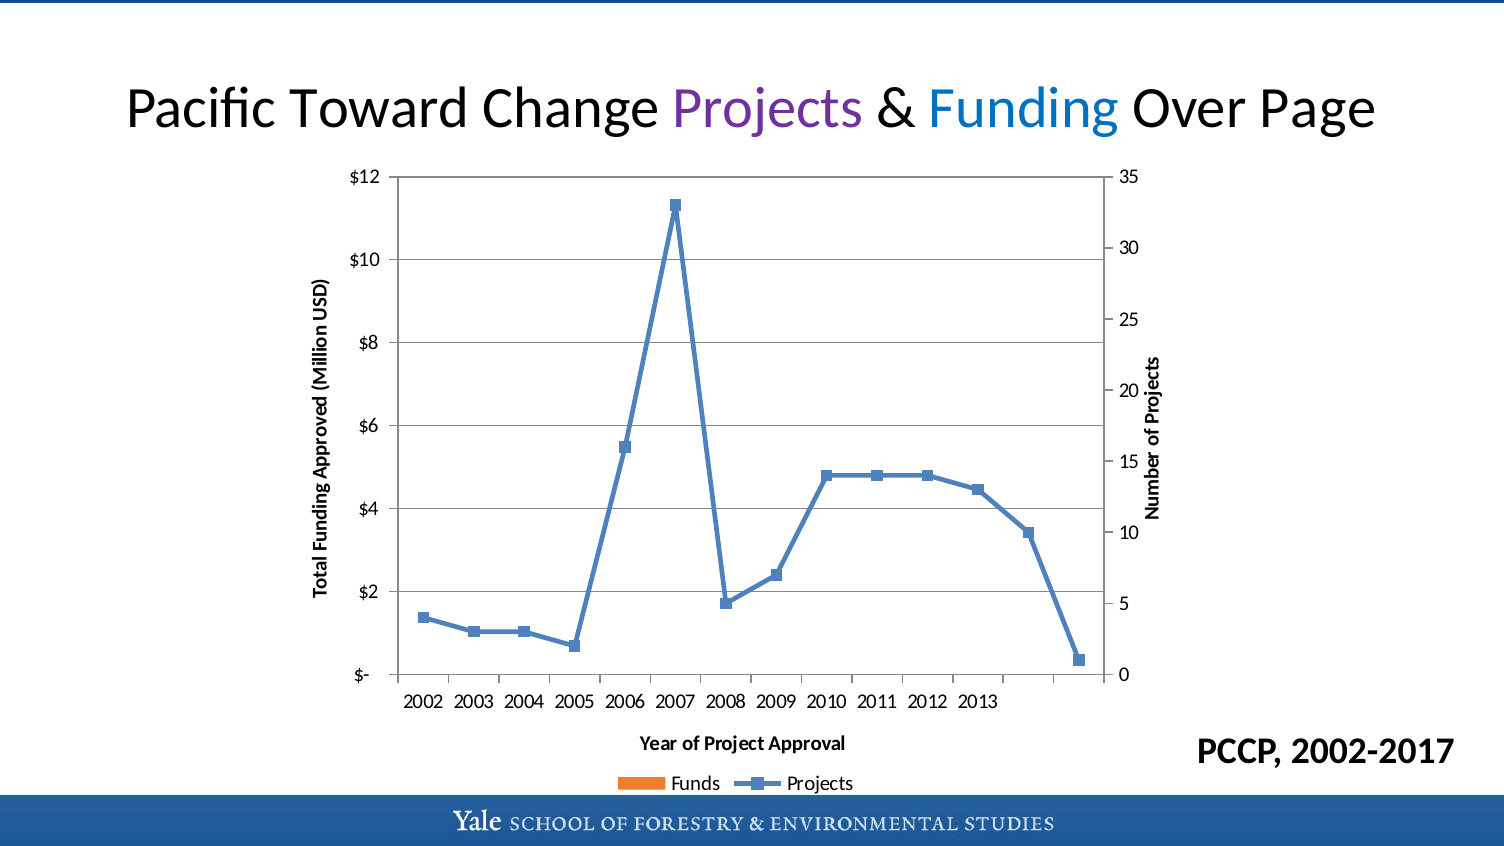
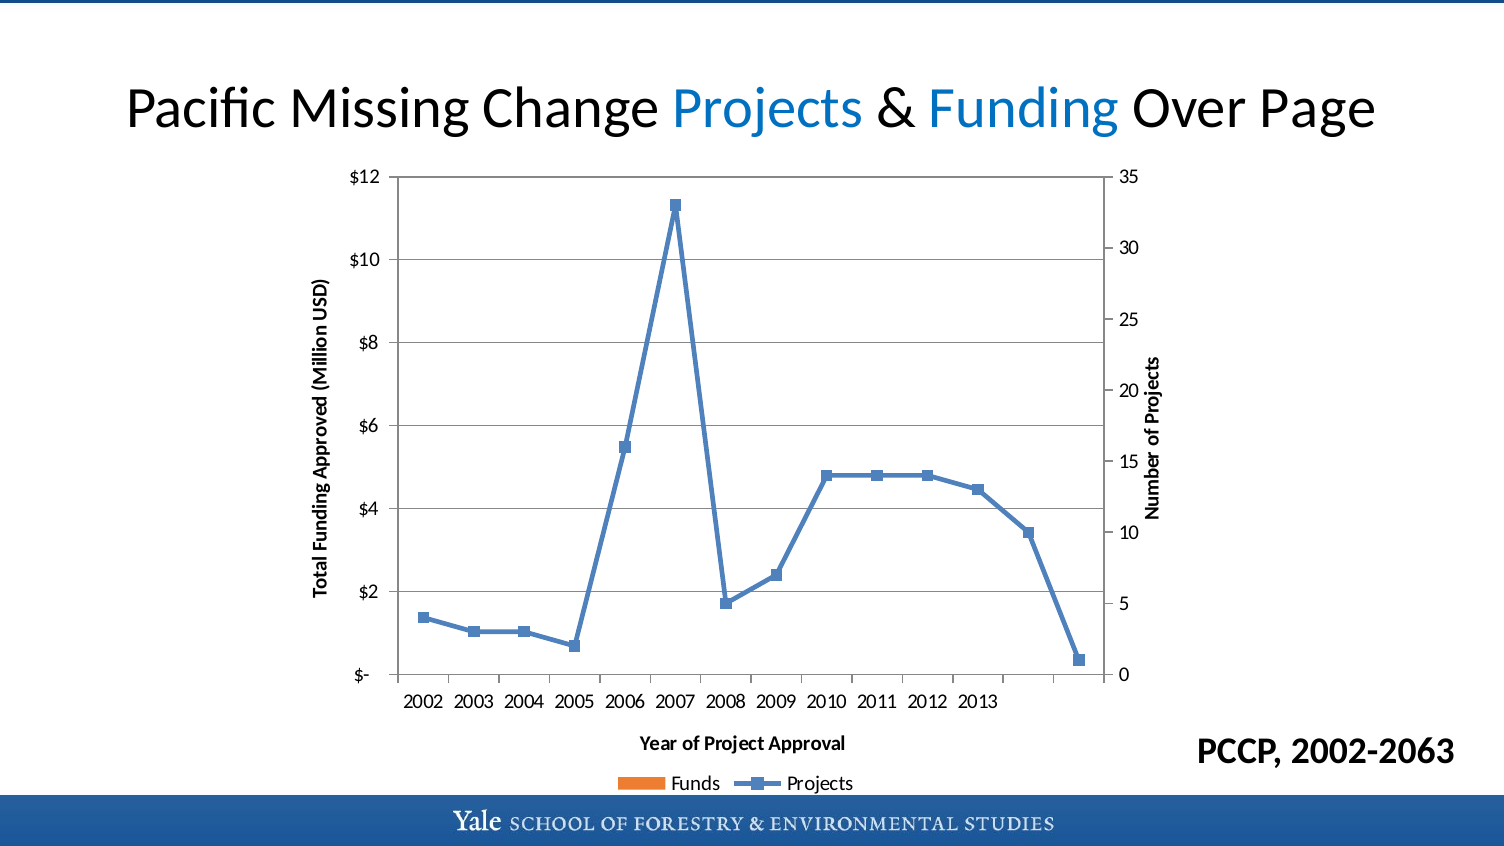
Toward: Toward -> Missing
Projects at (768, 108) colour: purple -> blue
2002-2017: 2002-2017 -> 2002-2063
